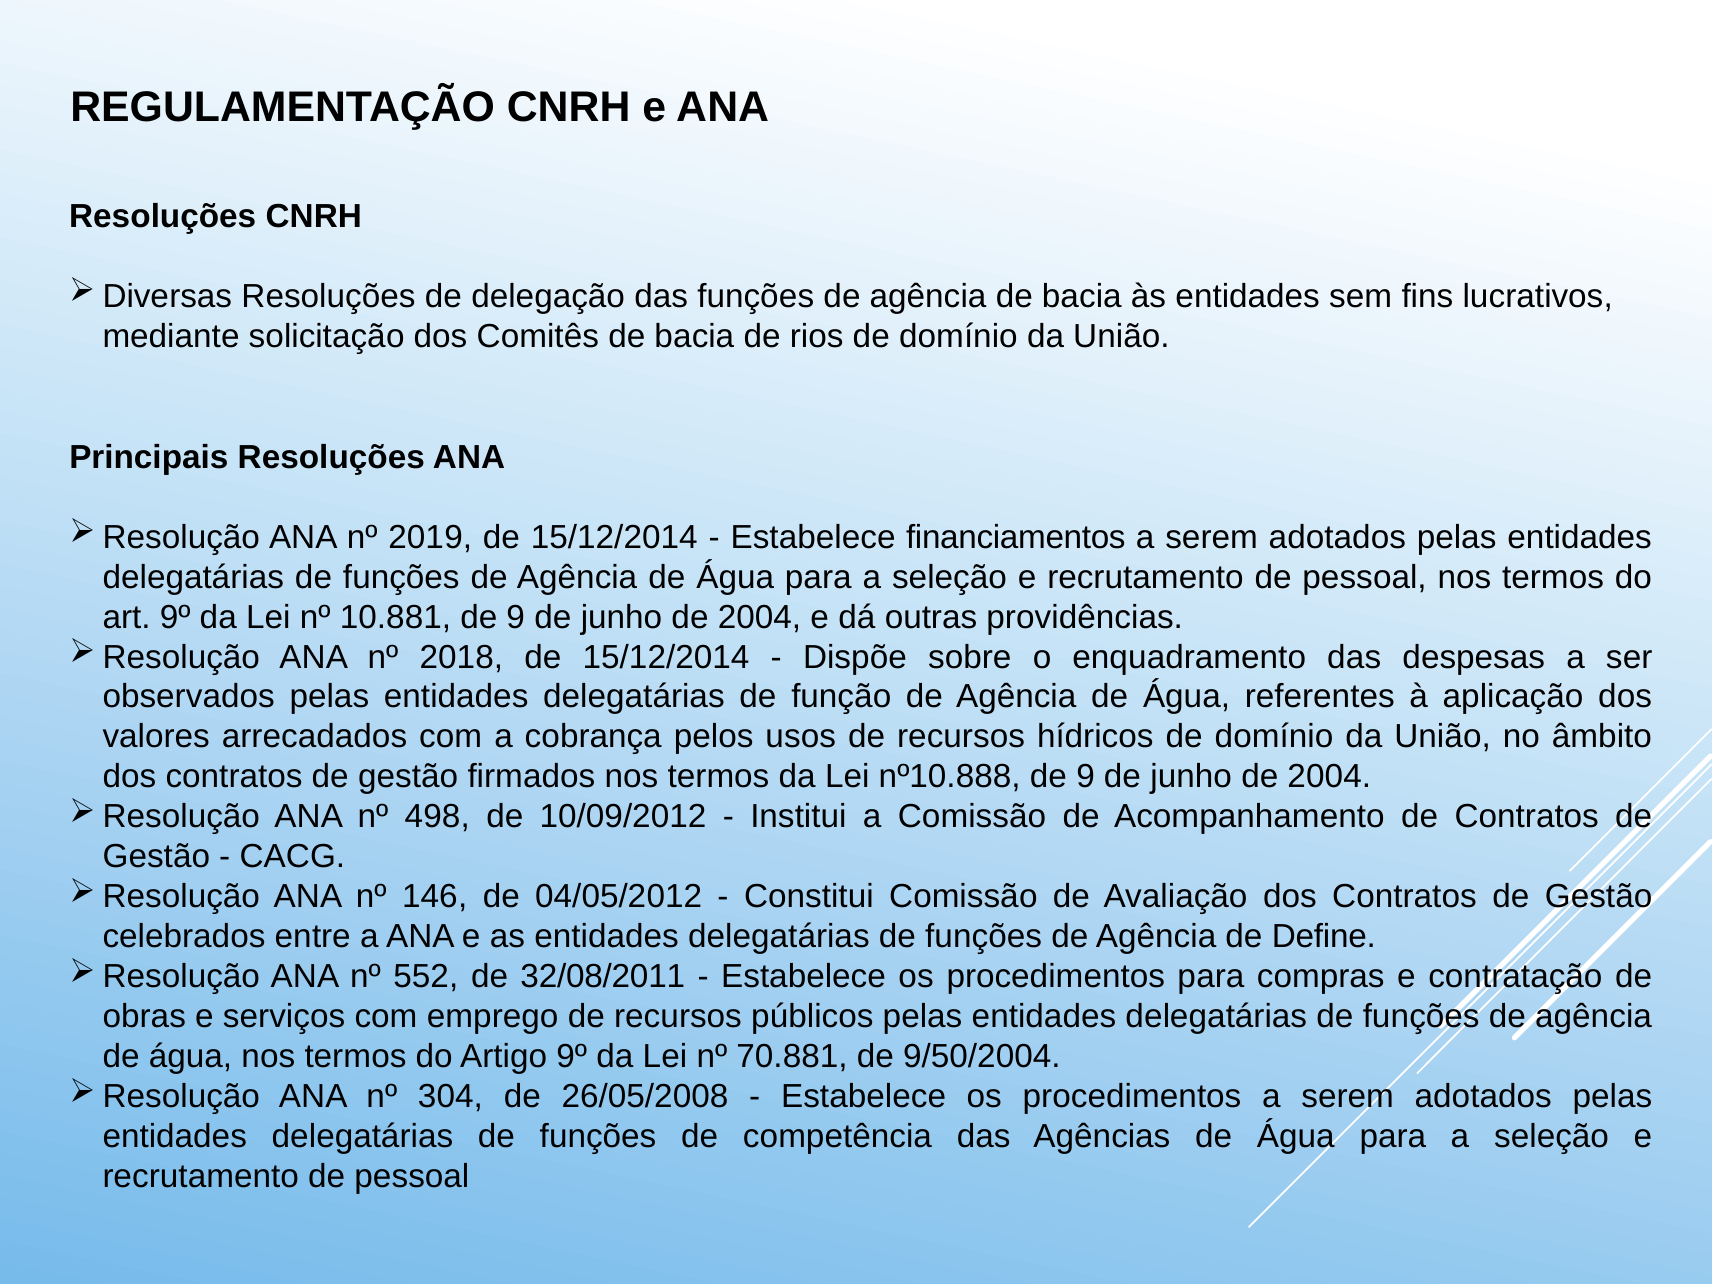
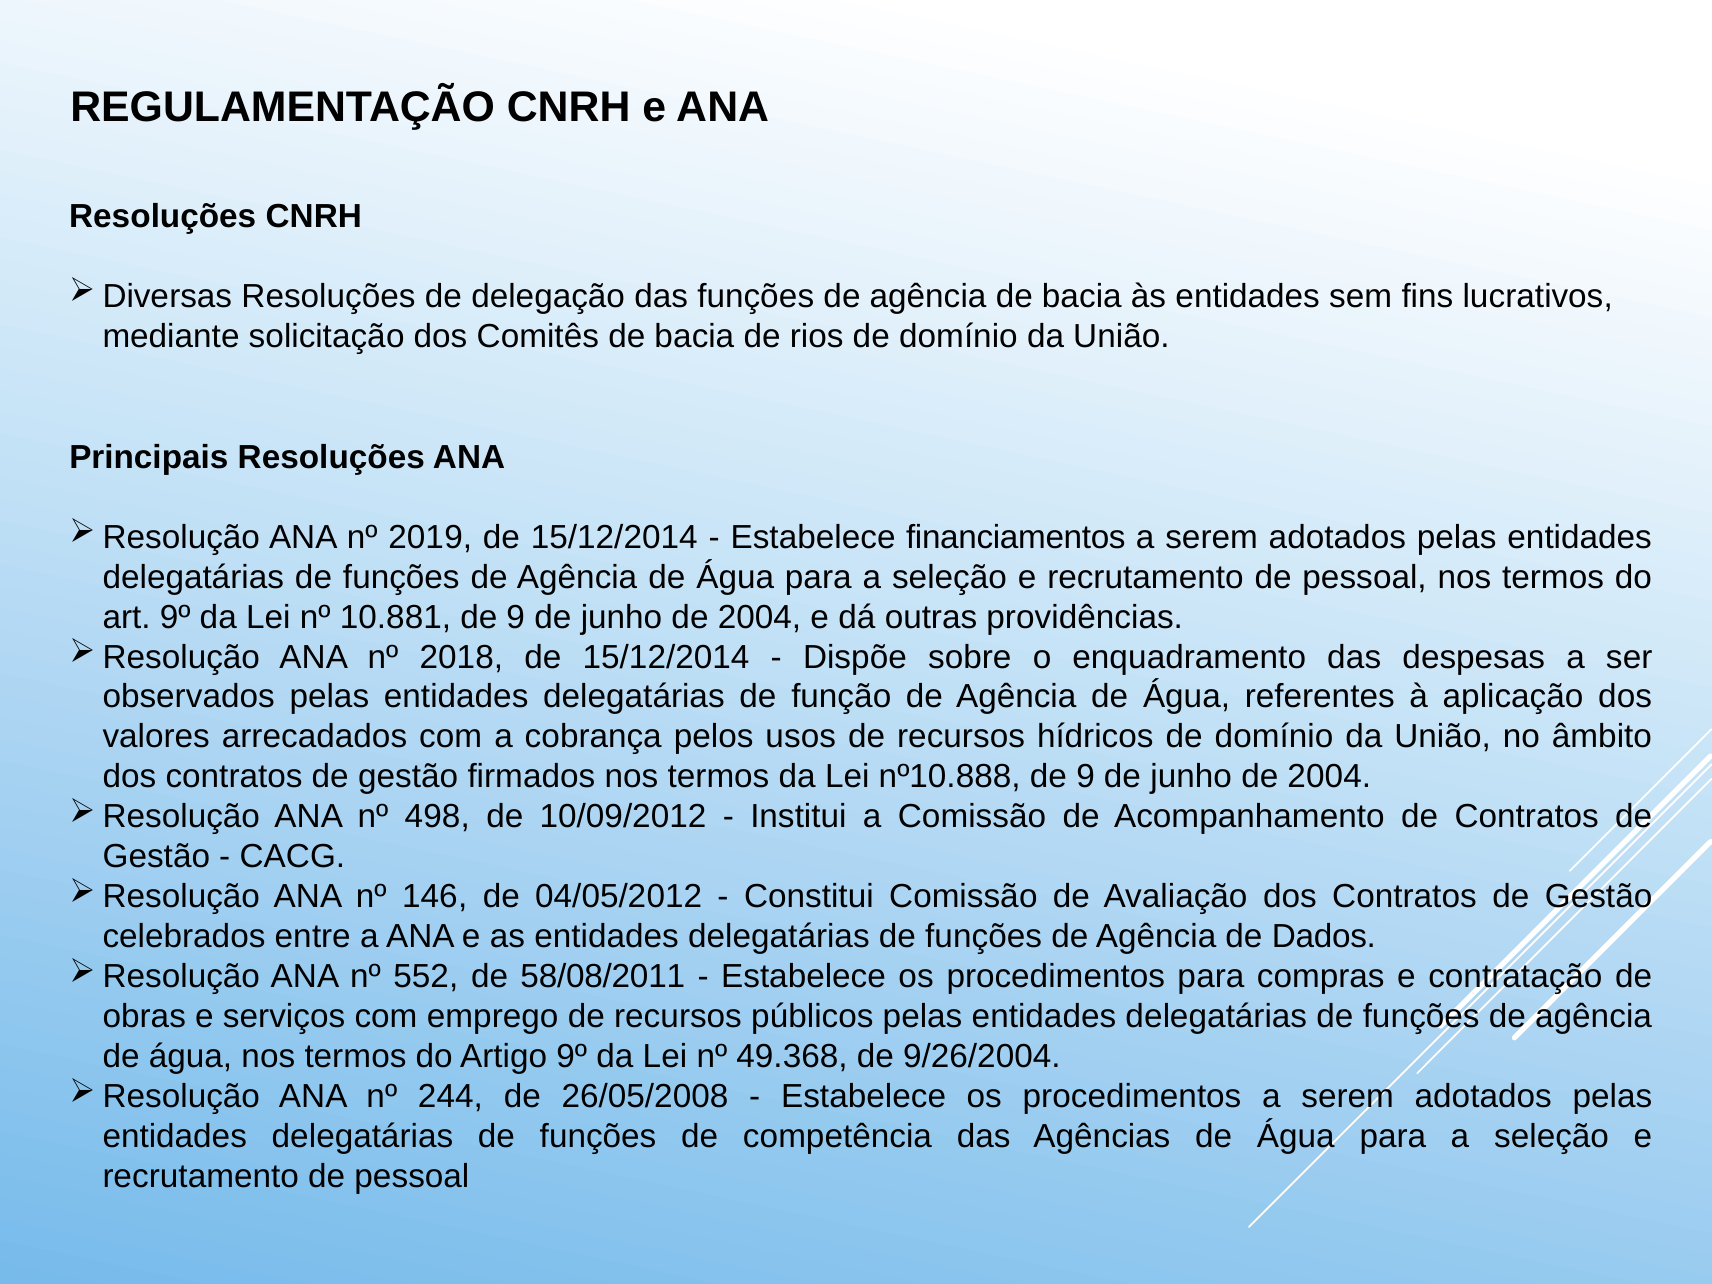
Define: Define -> Dados
32/08/2011: 32/08/2011 -> 58/08/2011
70.881: 70.881 -> 49.368
9/50/2004: 9/50/2004 -> 9/26/2004
304: 304 -> 244
